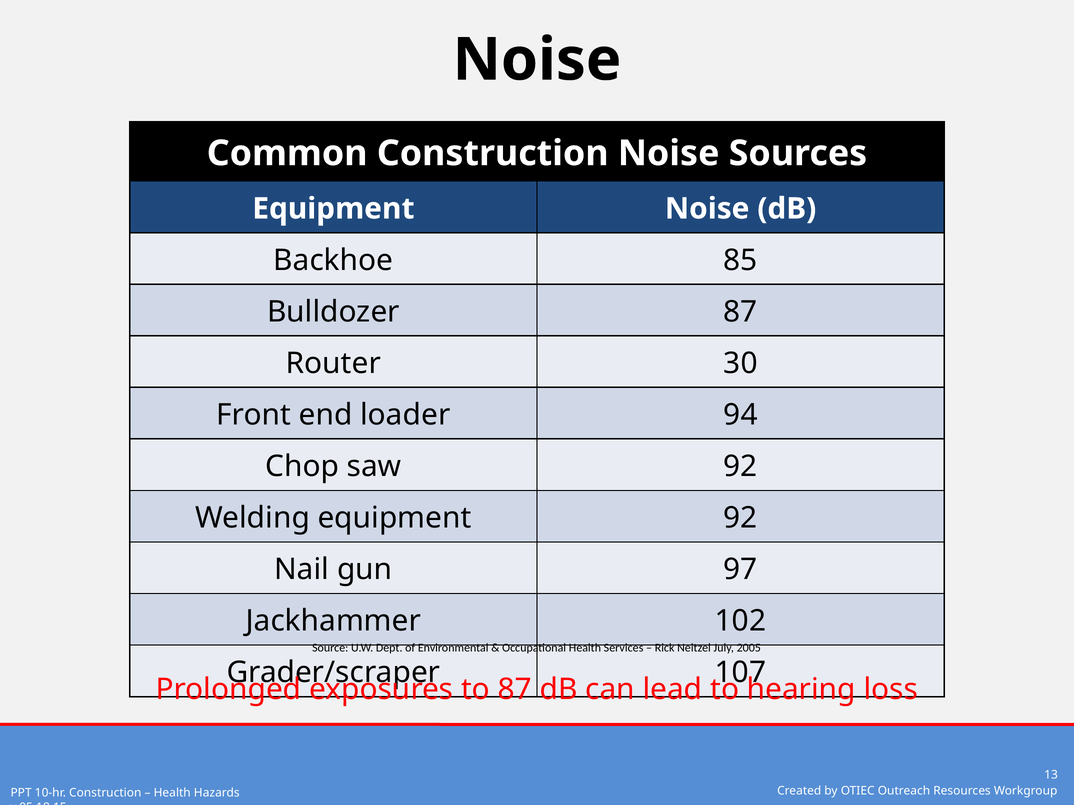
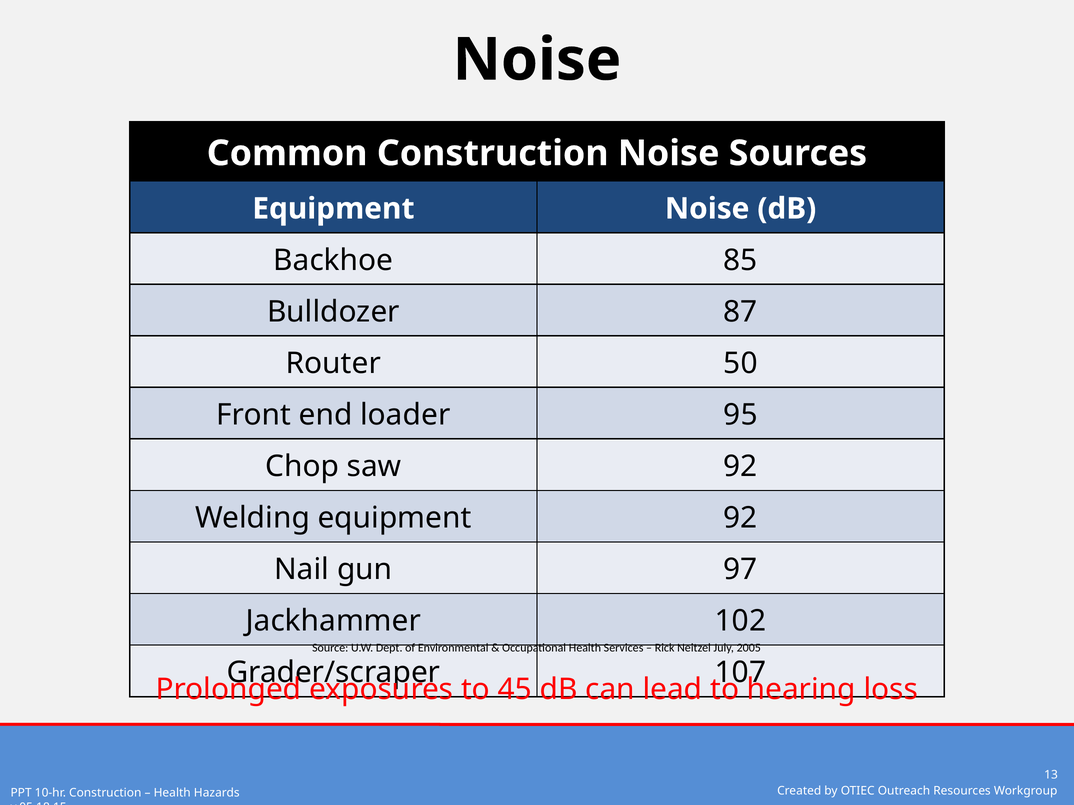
30: 30 -> 50
94: 94 -> 95
to 87: 87 -> 45
